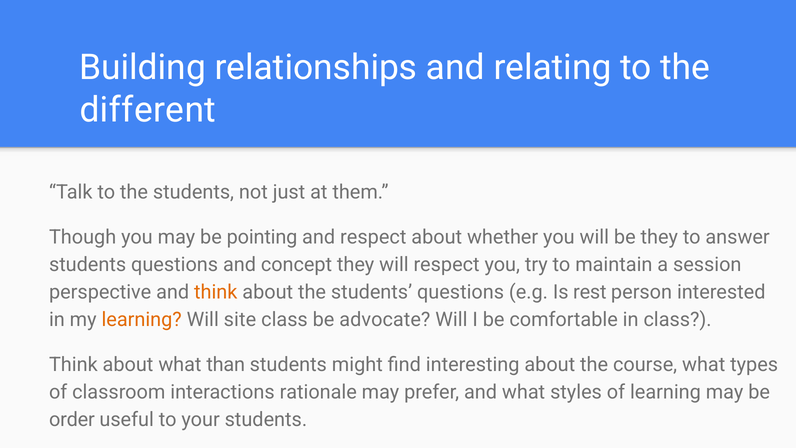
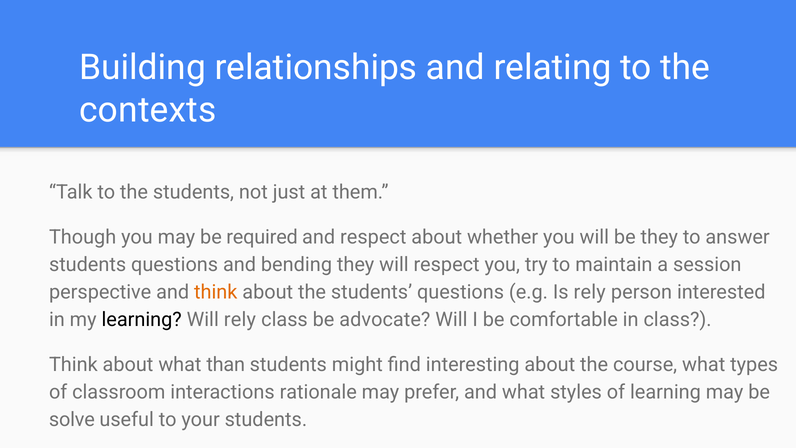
different: different -> contexts
pointing: pointing -> required
concept: concept -> bending
Is rest: rest -> rely
learning at (142, 319) colour: orange -> black
Will site: site -> rely
order: order -> solve
